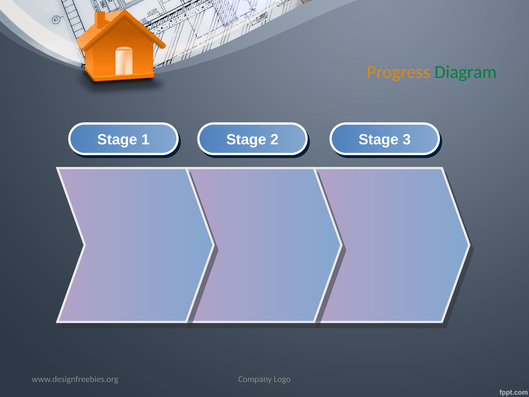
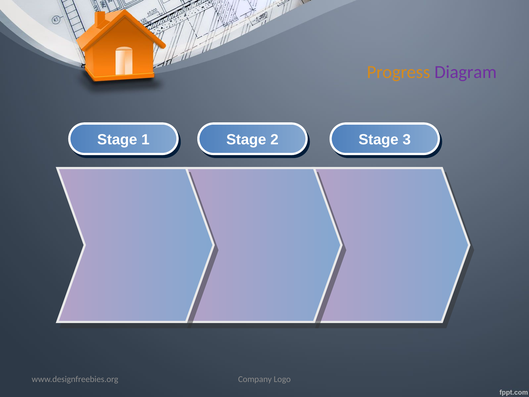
Diagram colour: green -> purple
